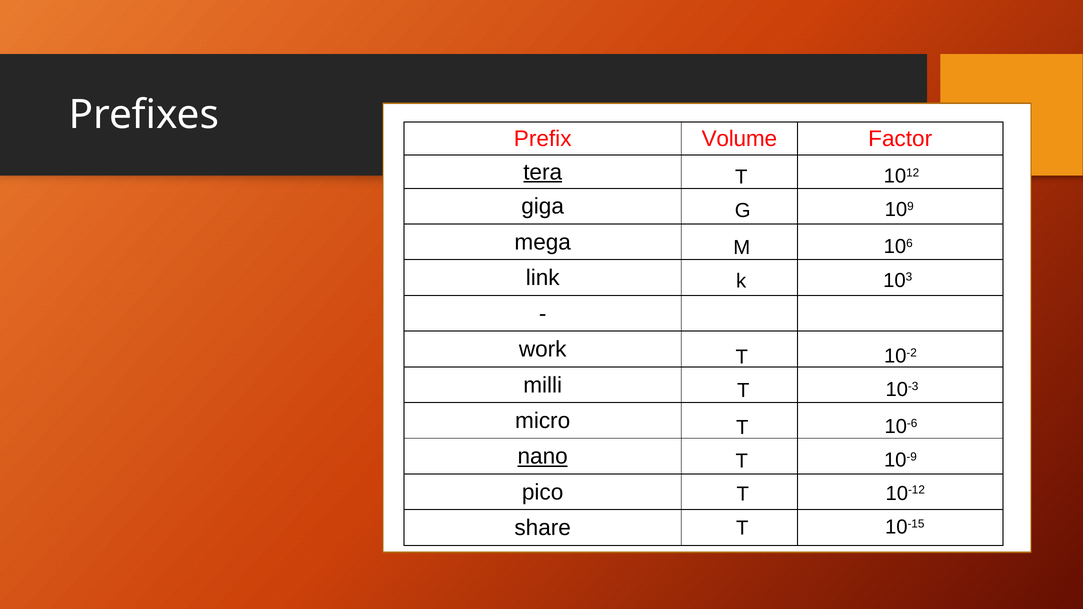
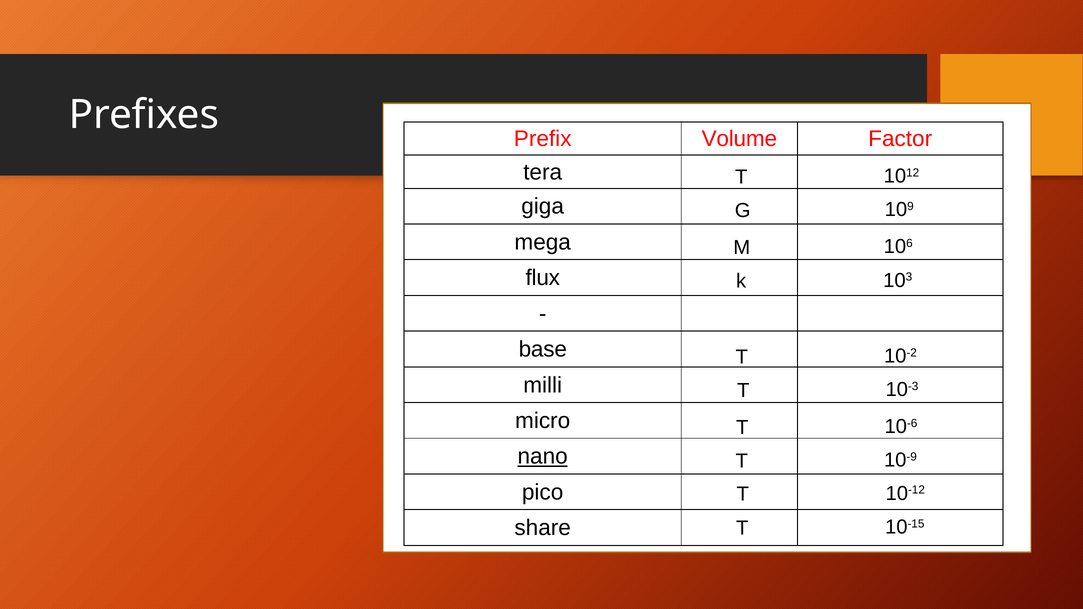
tera underline: present -> none
link: link -> flux
work: work -> base
